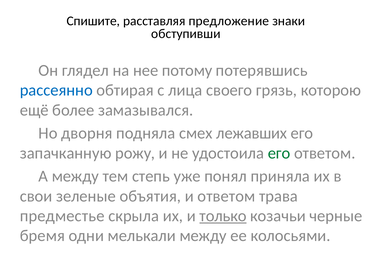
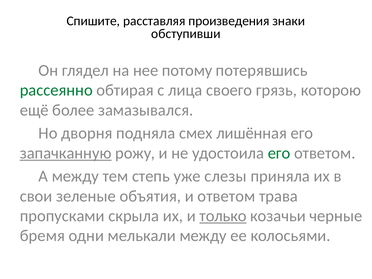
предложение: предложение -> произведения
рассеянно colour: blue -> green
лежавших: лежавших -> лишённая
запачканную underline: none -> present
понял: понял -> слезы
предместье: предместье -> пропусками
